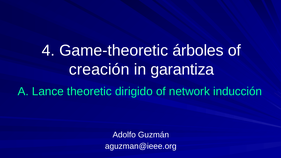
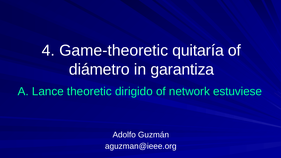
árboles: árboles -> quitaría
creación: creación -> diámetro
inducción: inducción -> estuviese
